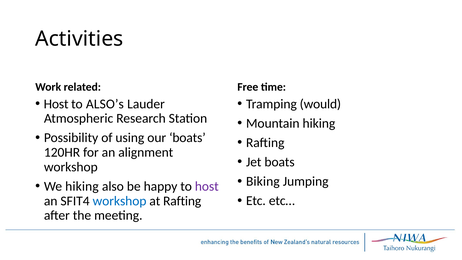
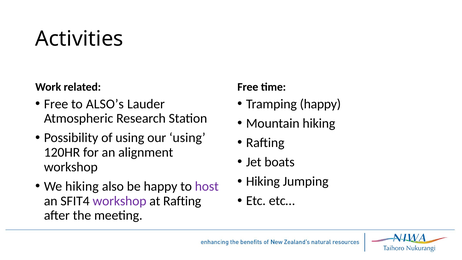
Host at (56, 104): Host -> Free
Tramping would: would -> happy
our boats: boats -> using
Biking at (263, 181): Biking -> Hiking
workshop at (120, 201) colour: blue -> purple
